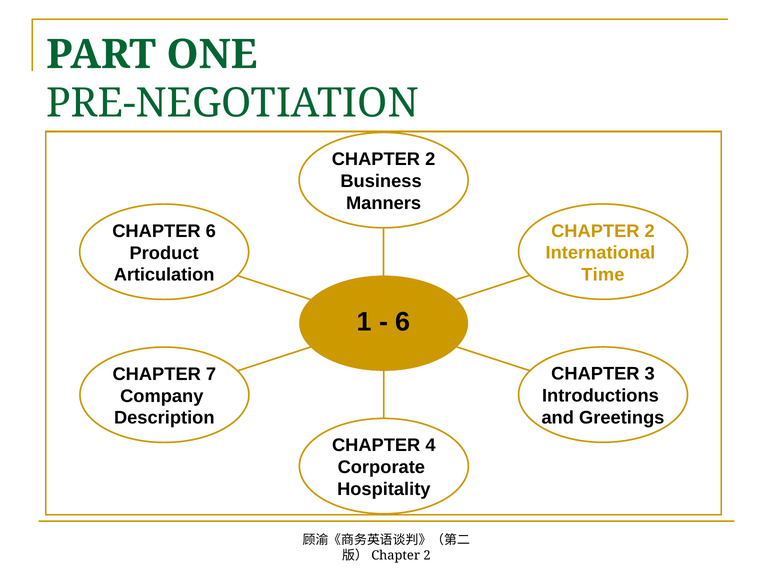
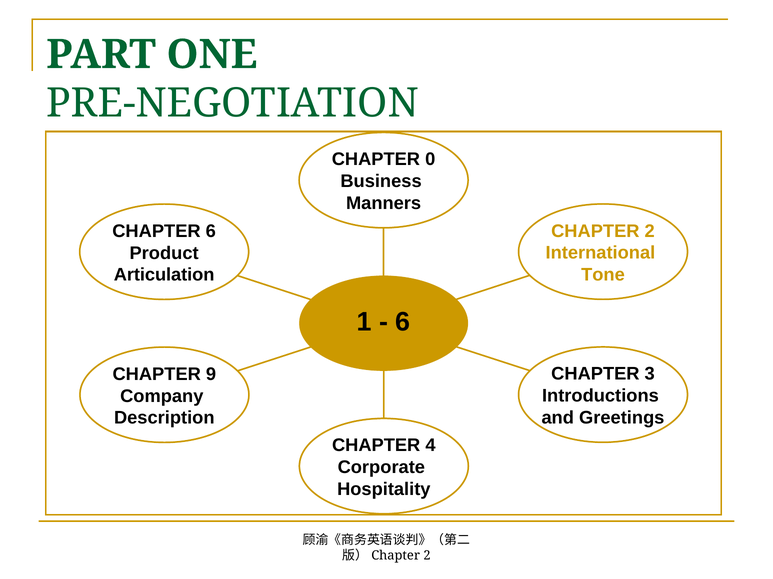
2 at (430, 160): 2 -> 0
Time: Time -> Tone
7: 7 -> 9
